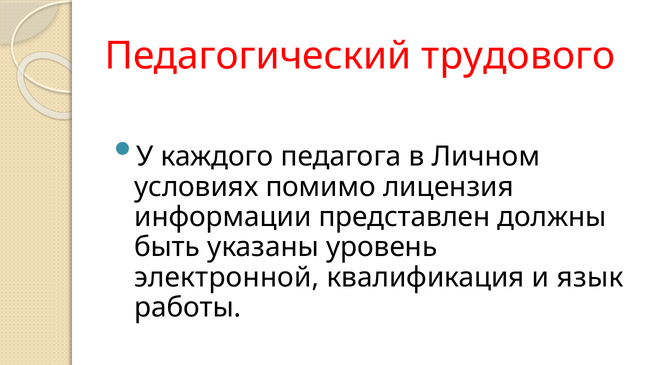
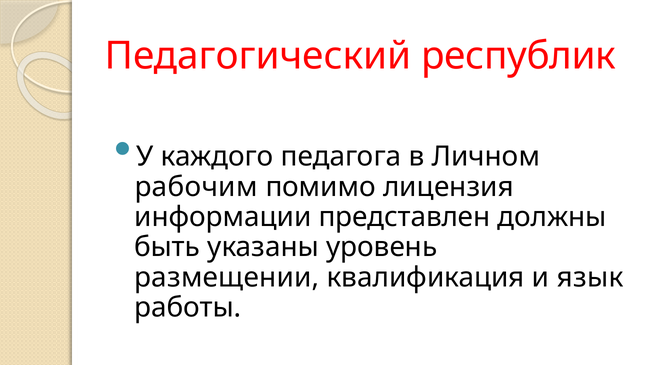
трудового: трудового -> республик
условиях: условиях -> рабочим
электронной: электронной -> размещении
